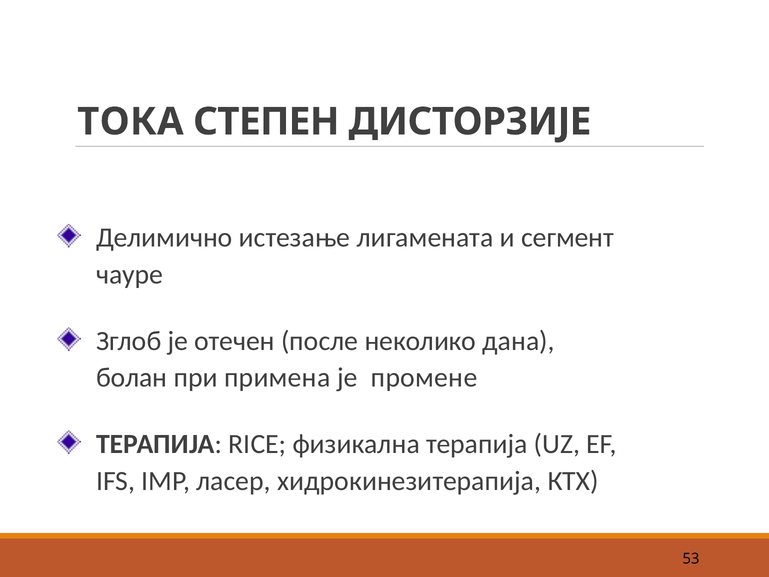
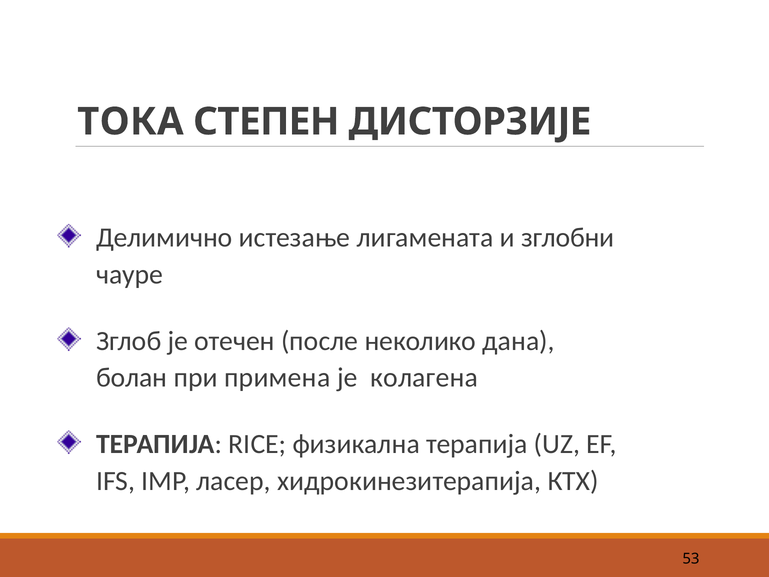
сегмент: сегмент -> зглобни
промене: промене -> колагена
